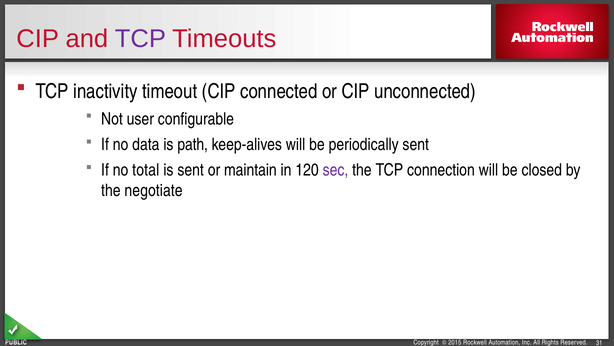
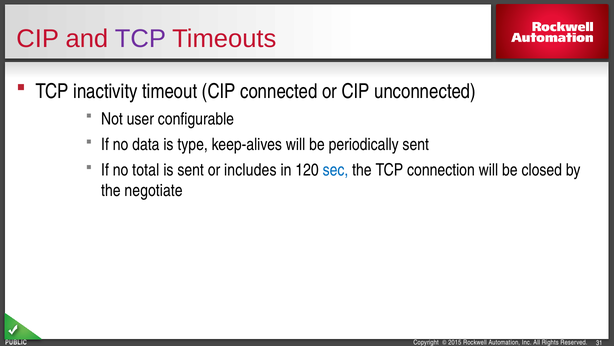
path: path -> type
maintain: maintain -> includes
sec colour: purple -> blue
